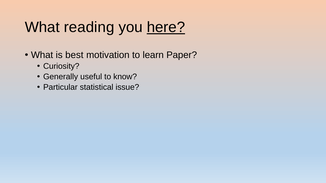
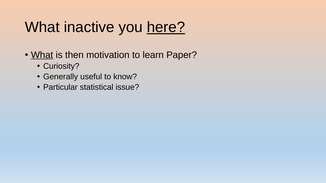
reading: reading -> inactive
What at (42, 55) underline: none -> present
best: best -> then
